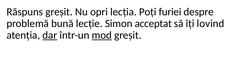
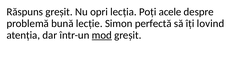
furiei: furiei -> acele
acceptat: acceptat -> perfectă
dar underline: present -> none
